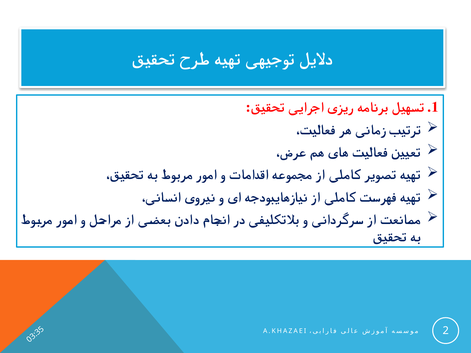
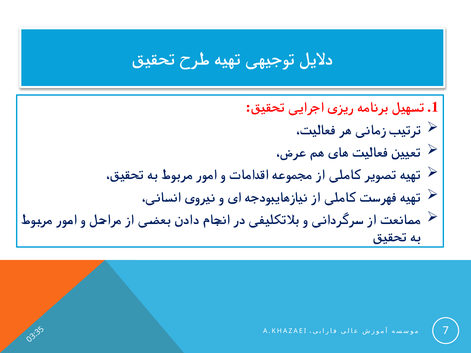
2: 2 -> 7
